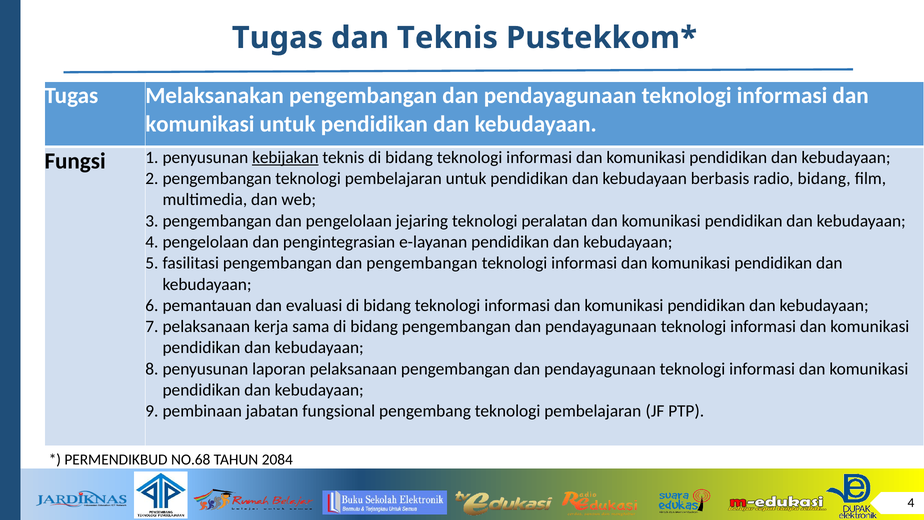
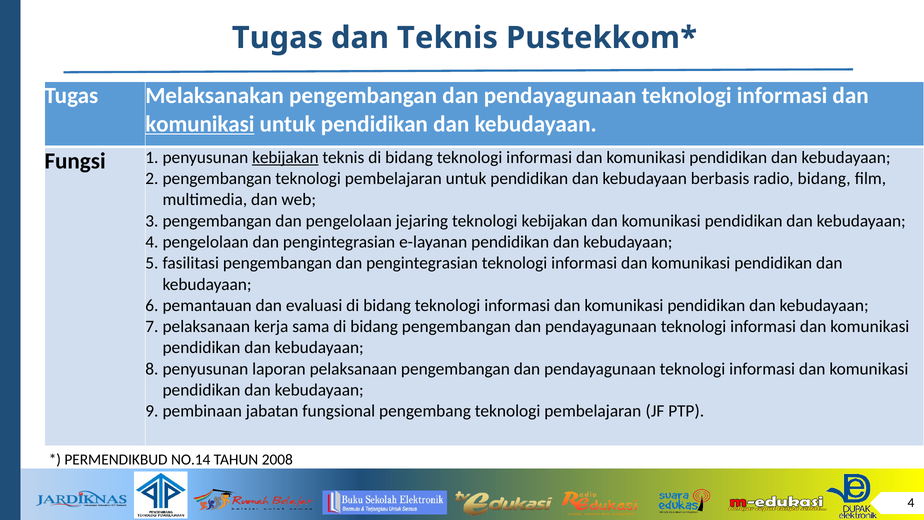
komunikasi at (200, 124) underline: none -> present
teknologi peralatan: peralatan -> kebijakan
pengembangan dan pengembangan: pengembangan -> pengintegrasian
NO.68: NO.68 -> NO.14
2084: 2084 -> 2008
